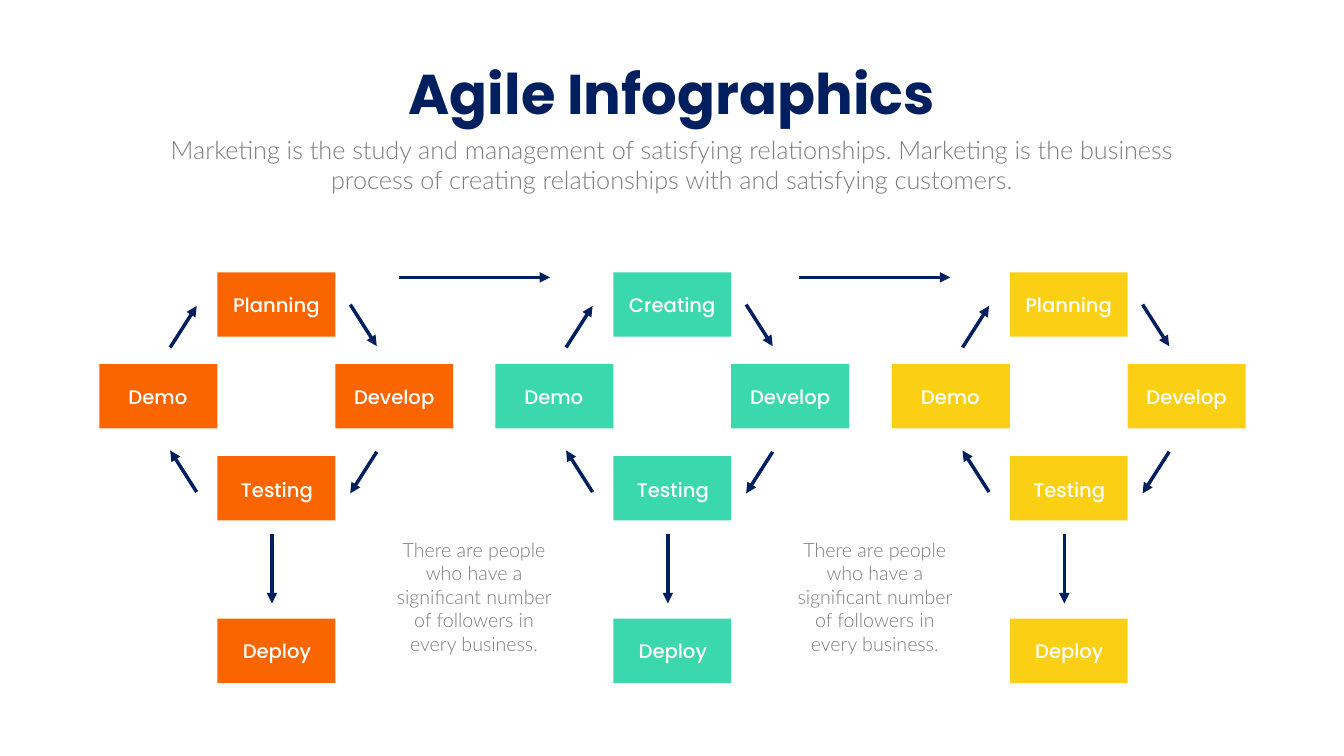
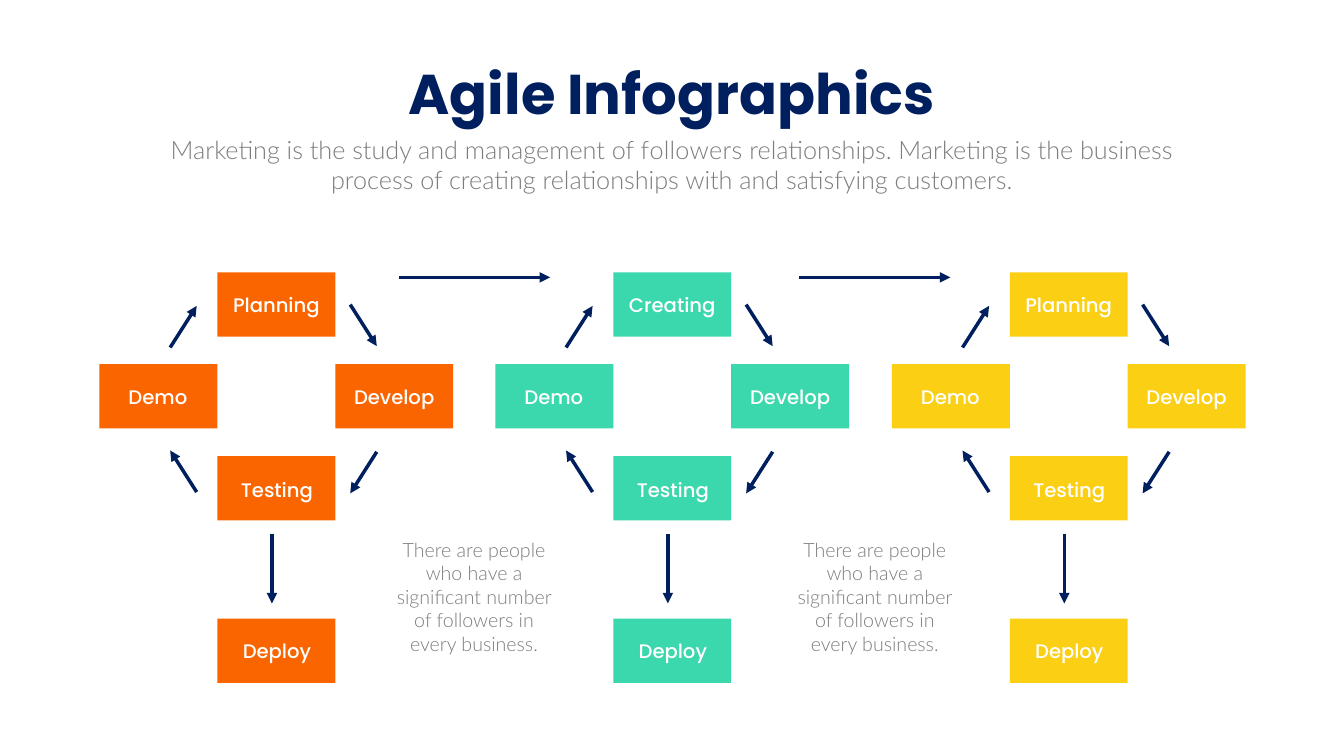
management of satisfying: satisfying -> followers
